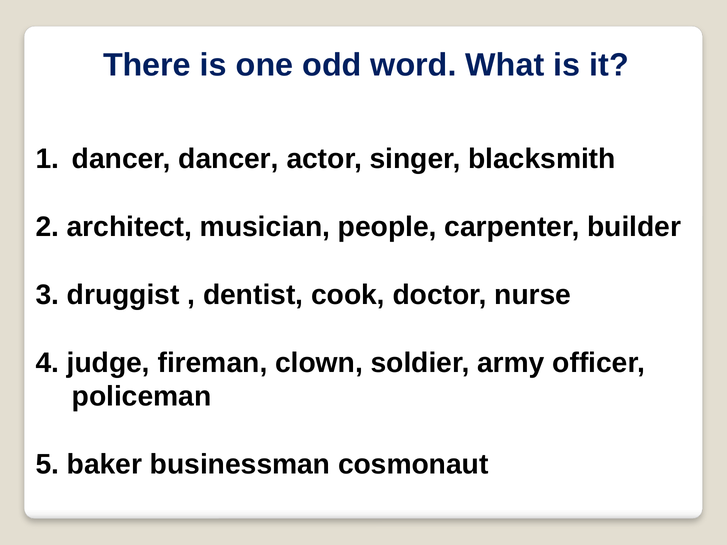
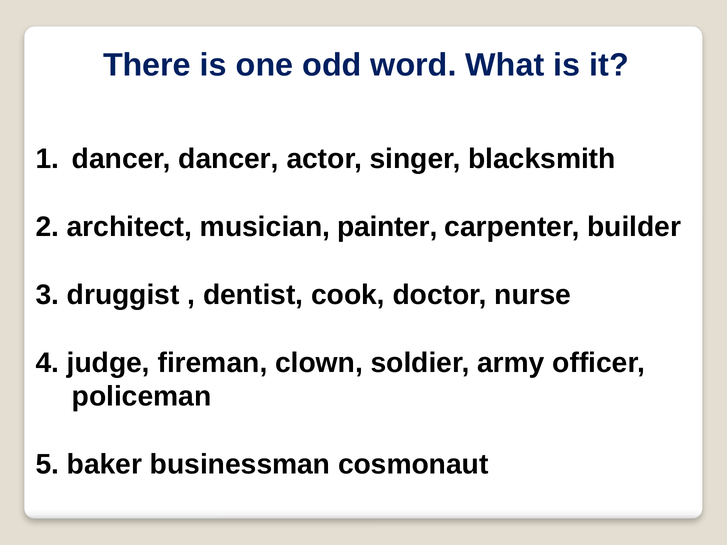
people: people -> painter
